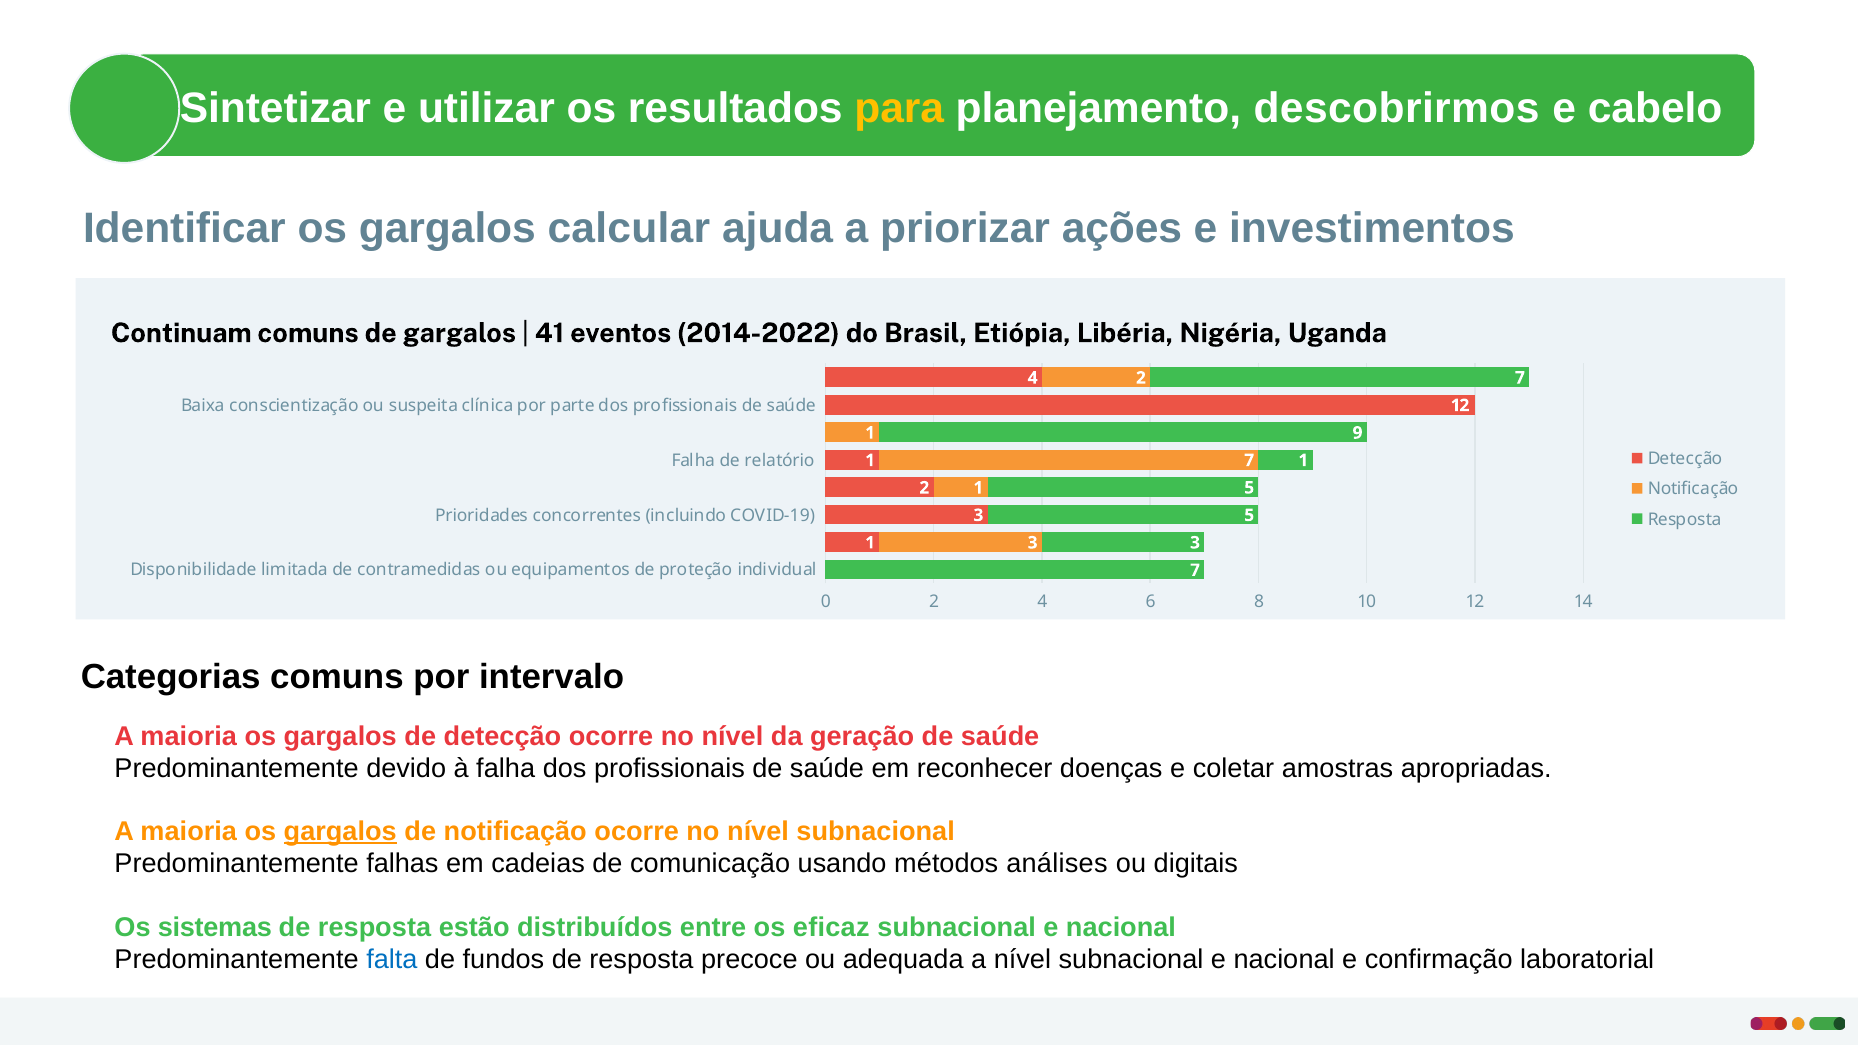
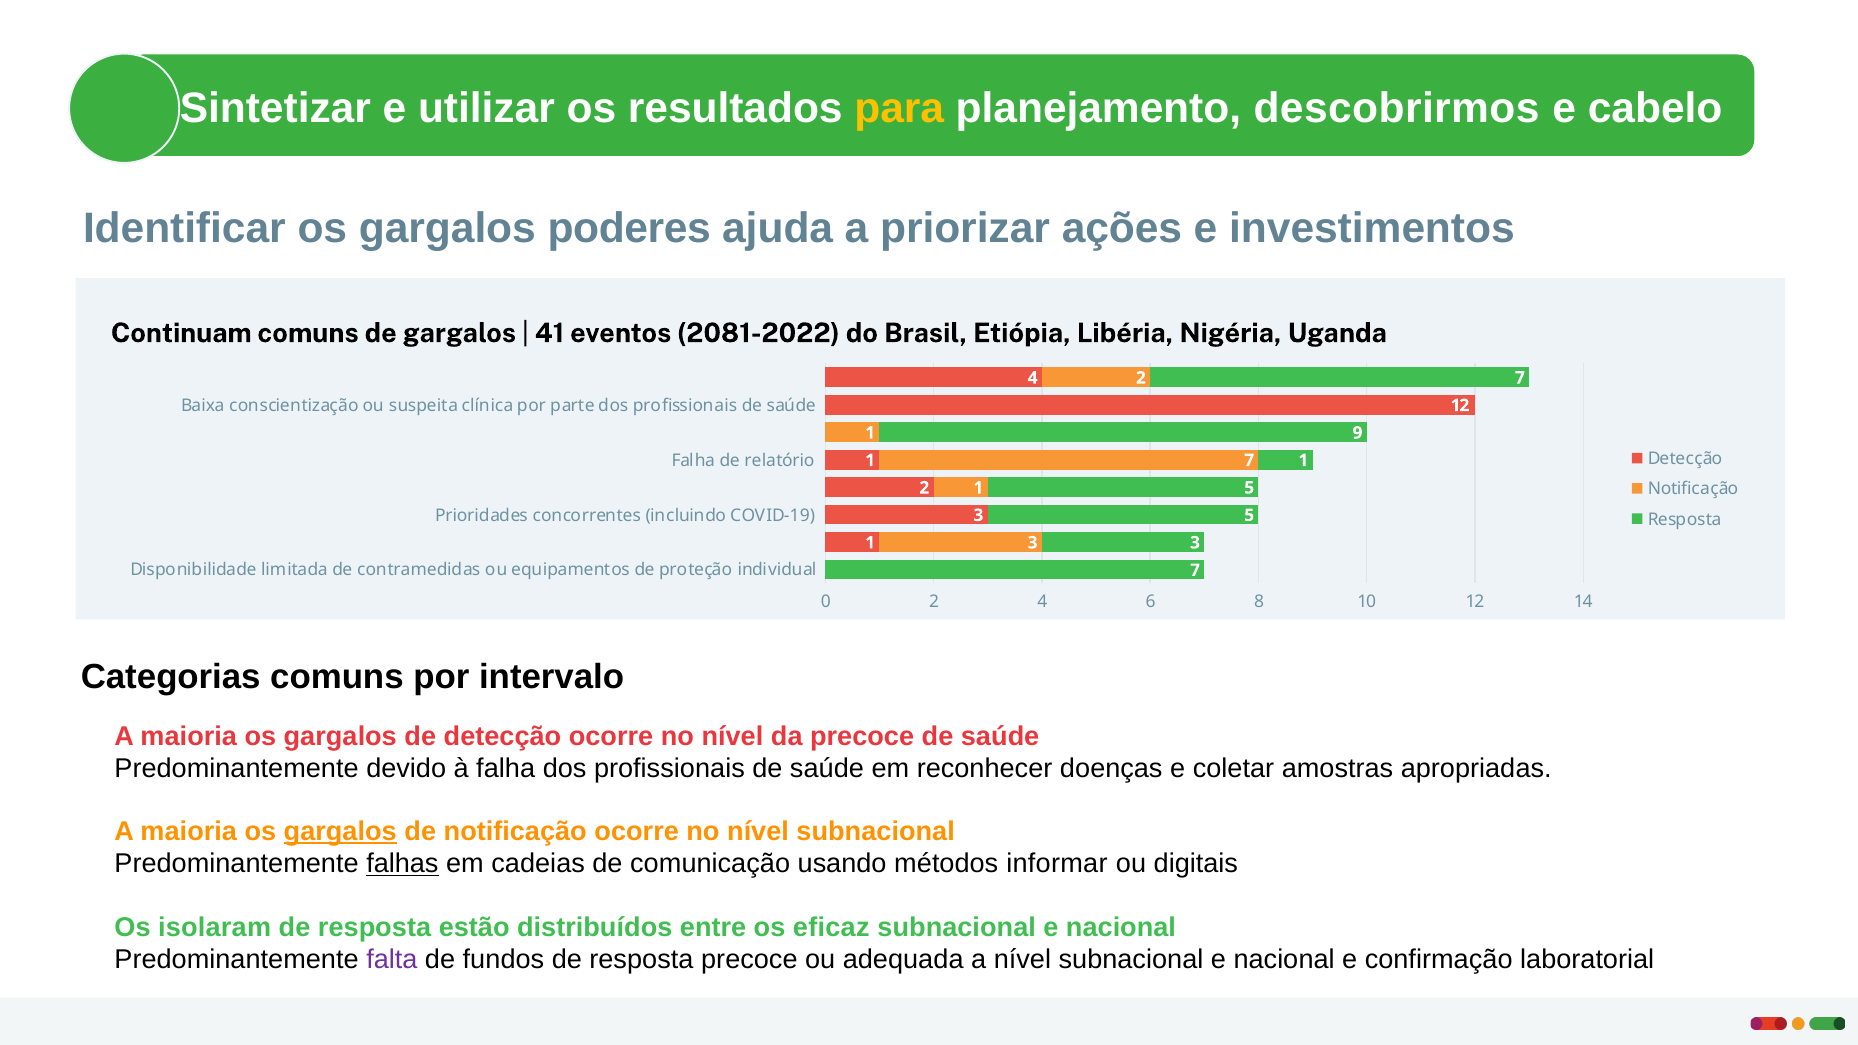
calcular: calcular -> poderes
2014-2022: 2014-2022 -> 2081-2022
da geração: geração -> precoce
falhas underline: none -> present
análises: análises -> informar
sistemas: sistemas -> isolaram
falta colour: blue -> purple
